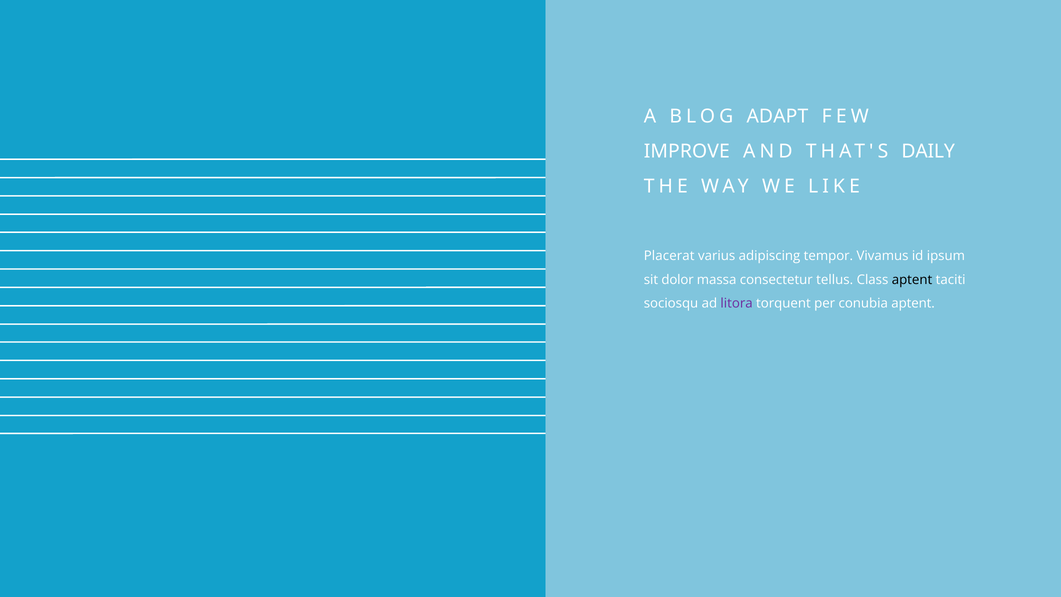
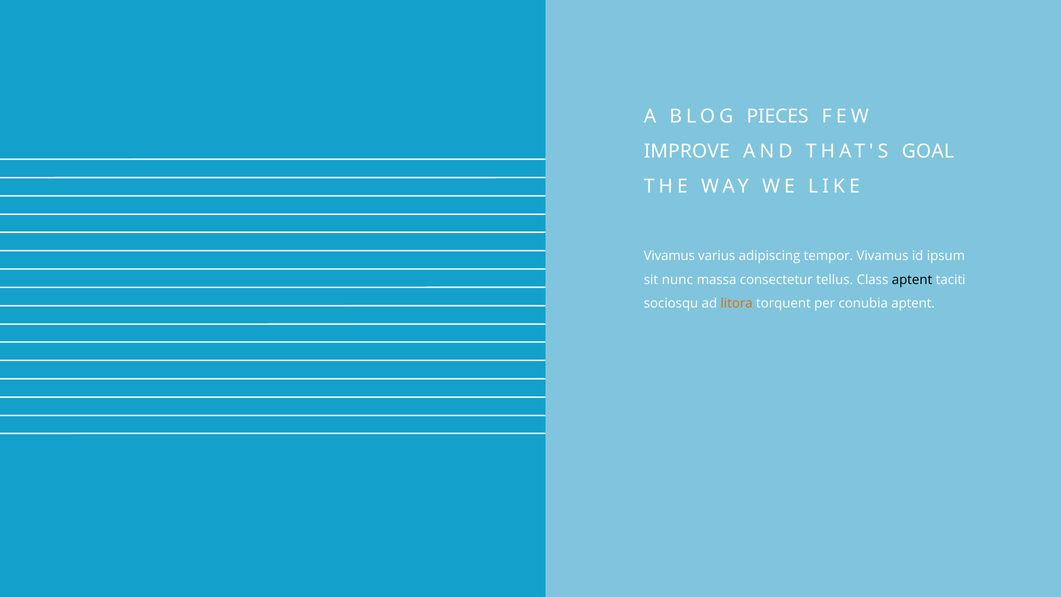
ADAPT: ADAPT -> PIECES
DAILY: DAILY -> GOAL
Placerat at (669, 256): Placerat -> Vivamus
dolor: dolor -> nunc
litora colour: purple -> orange
